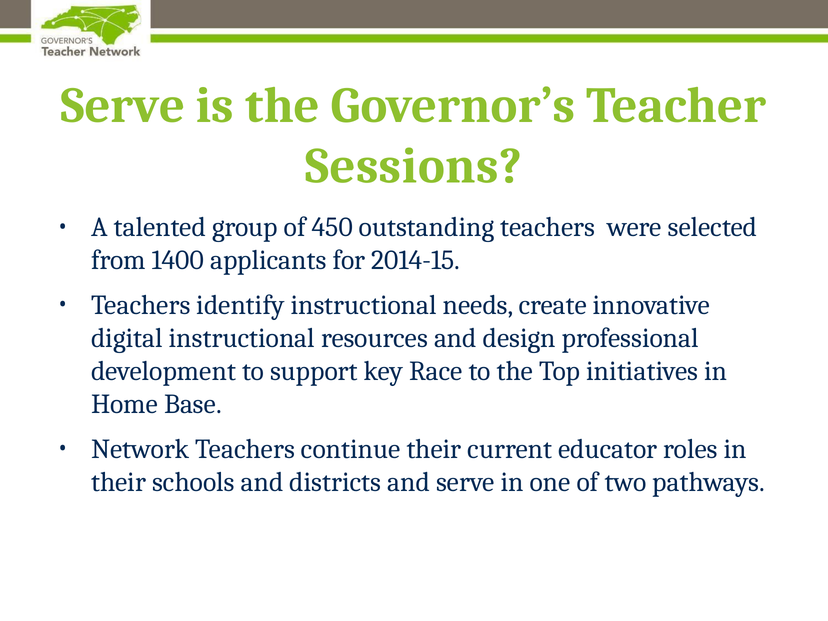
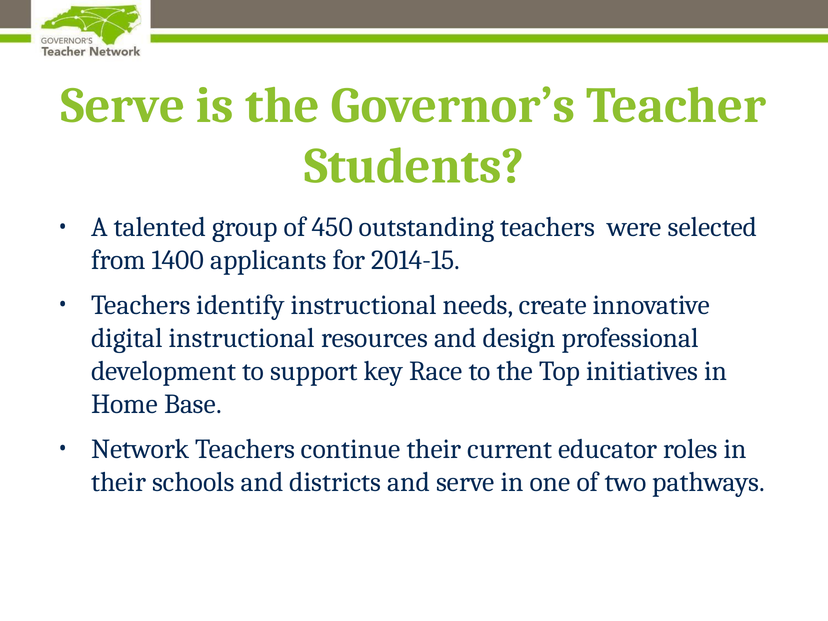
Sessions: Sessions -> Students
